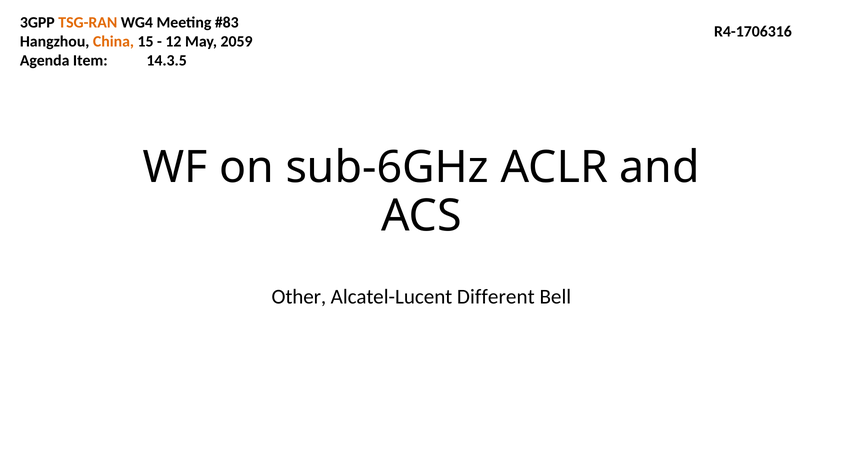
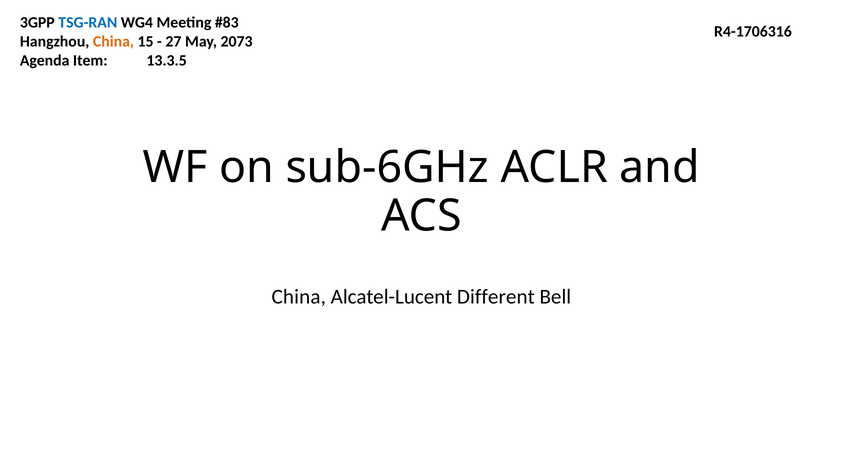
TSG-RAN colour: orange -> blue
12: 12 -> 27
2059: 2059 -> 2073
14.3.5: 14.3.5 -> 13.3.5
Other at (299, 297): Other -> China
